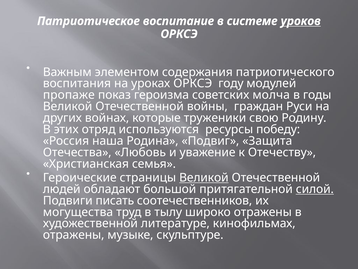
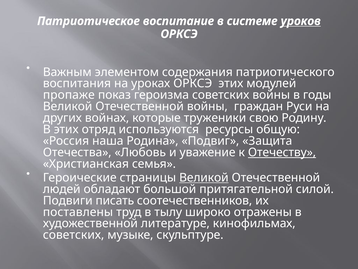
ОРКСЭ году: году -> этих
советских молча: молча -> войны
победу: победу -> общую
Отечеству underline: none -> present
силой underline: present -> none
могущества: могущества -> поставлены
отражены at (74, 235): отражены -> советских
